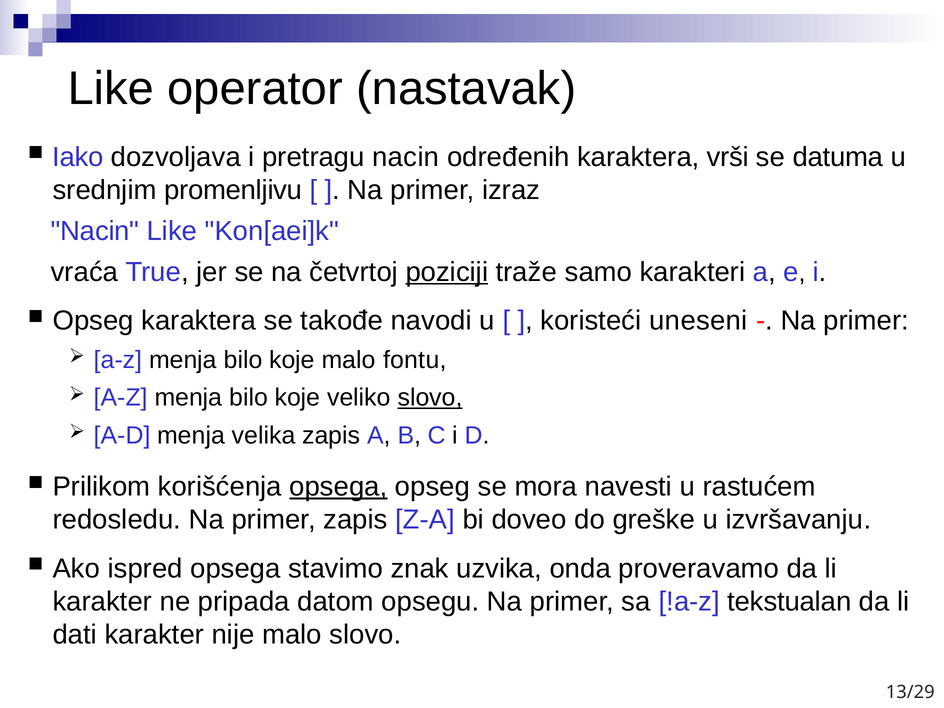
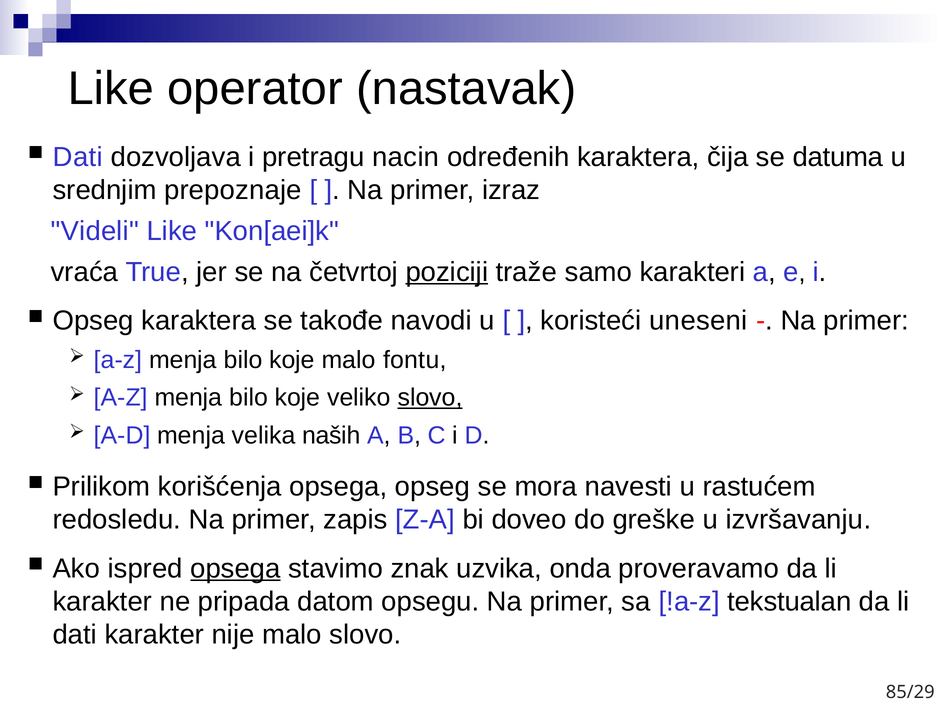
Iako at (78, 157): Iako -> Dati
vrši: vrši -> čija
promenljivu: promenljivu -> prepoznaje
Nacin at (95, 231): Nacin -> Videli
velika zapis: zapis -> naših
opsega at (338, 487) underline: present -> none
opsega at (235, 568) underline: none -> present
13/29: 13/29 -> 85/29
